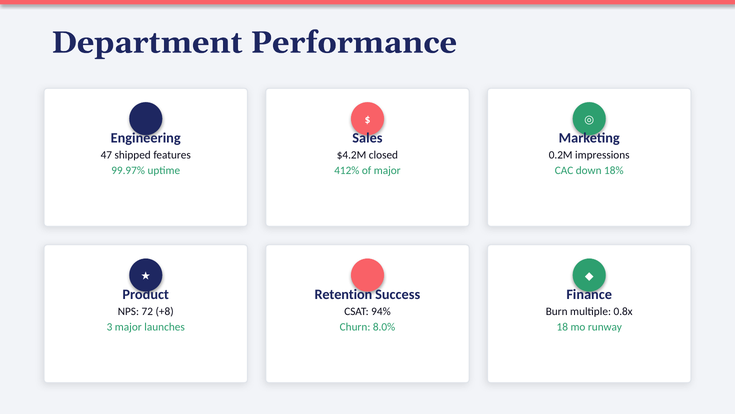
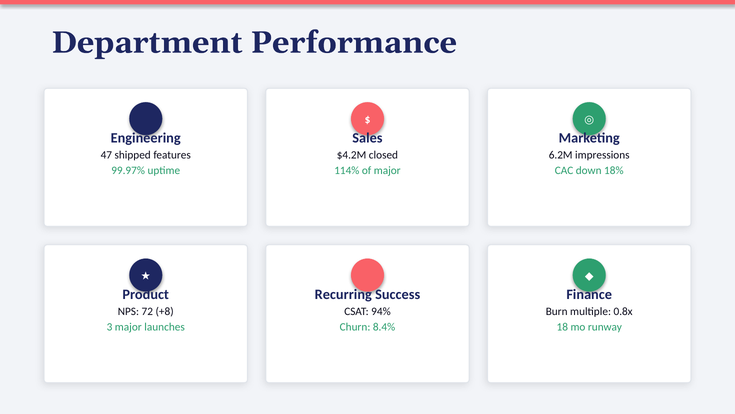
0.2M: 0.2M -> 6.2M
412%: 412% -> 114%
Retention: Retention -> Recurring
8.0%: 8.0% -> 8.4%
